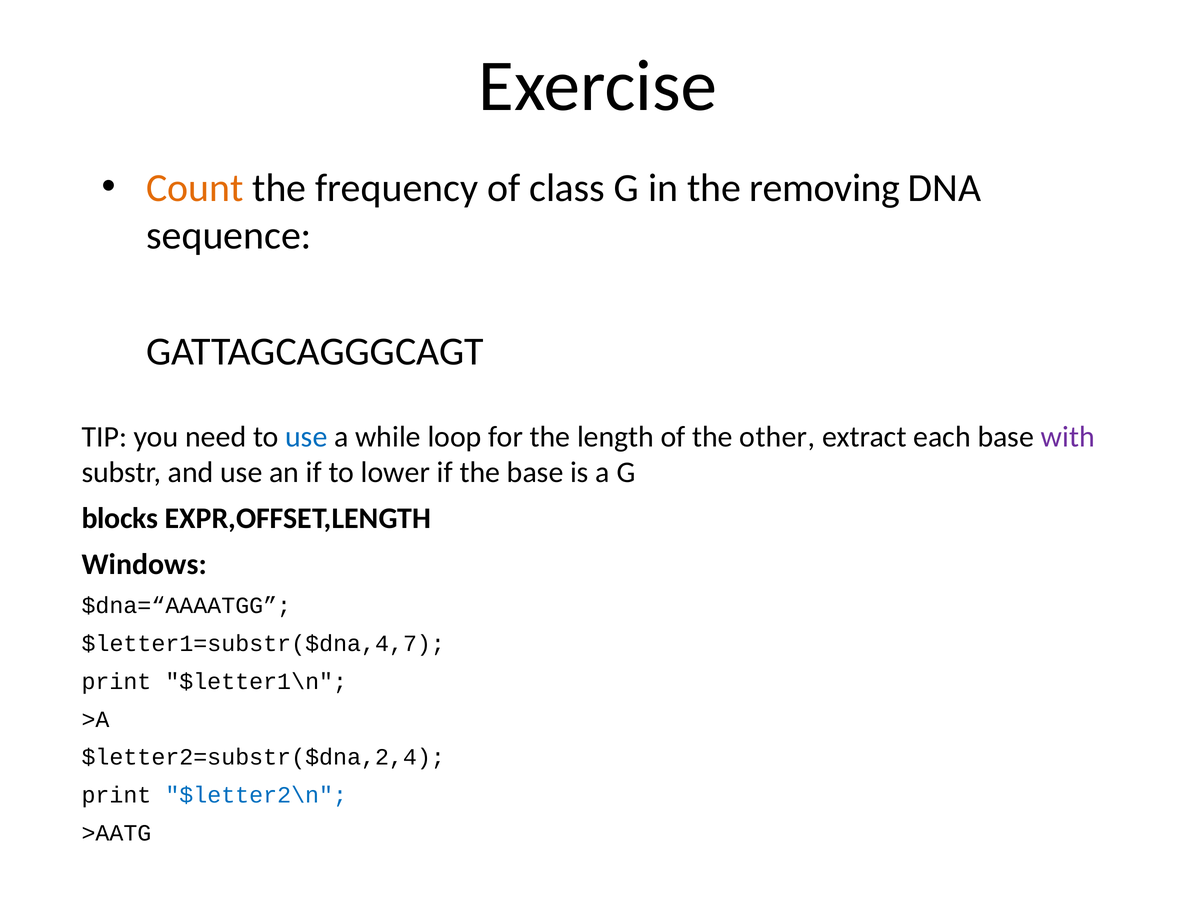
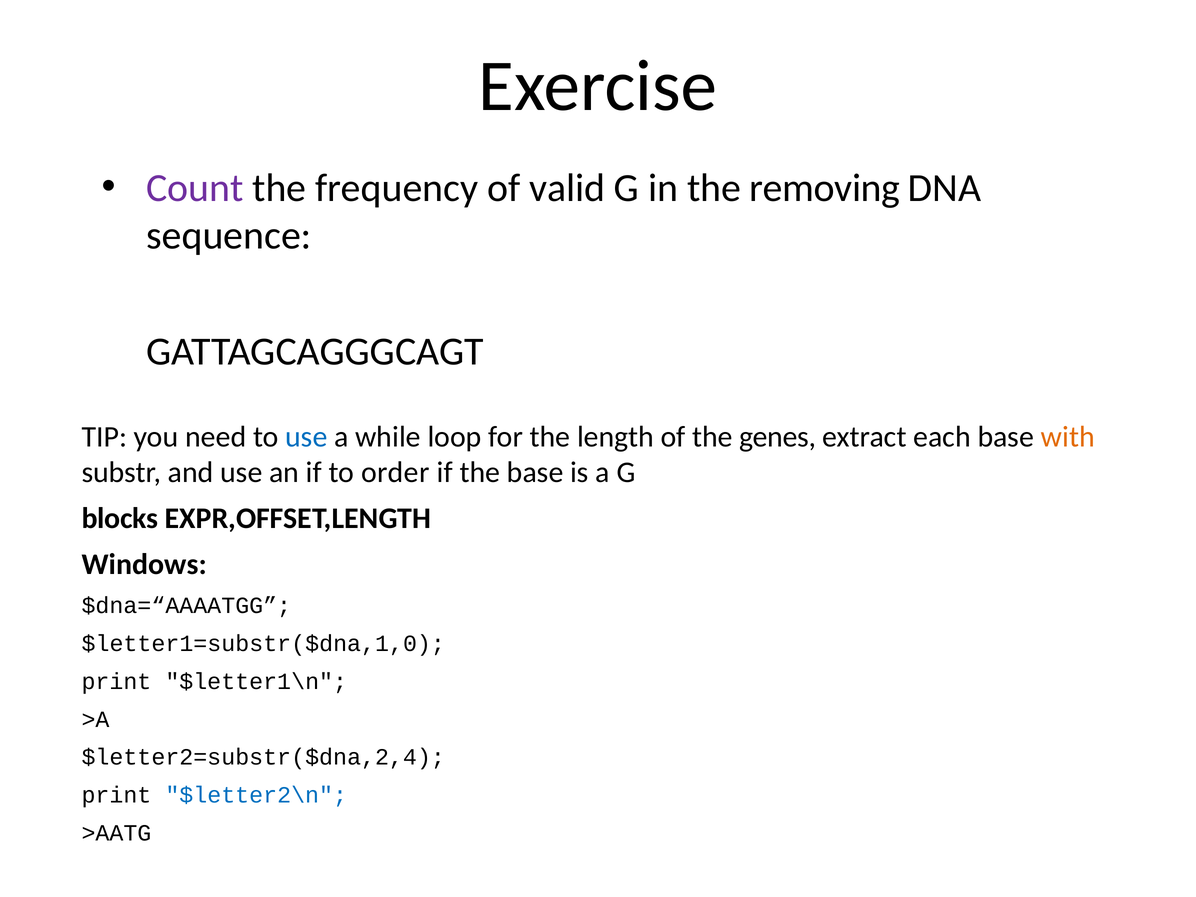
Count colour: orange -> purple
class: class -> valid
other: other -> genes
with colour: purple -> orange
lower: lower -> order
$letter1=substr($dna,4,7: $letter1=substr($dna,4,7 -> $letter1=substr($dna,1,0
